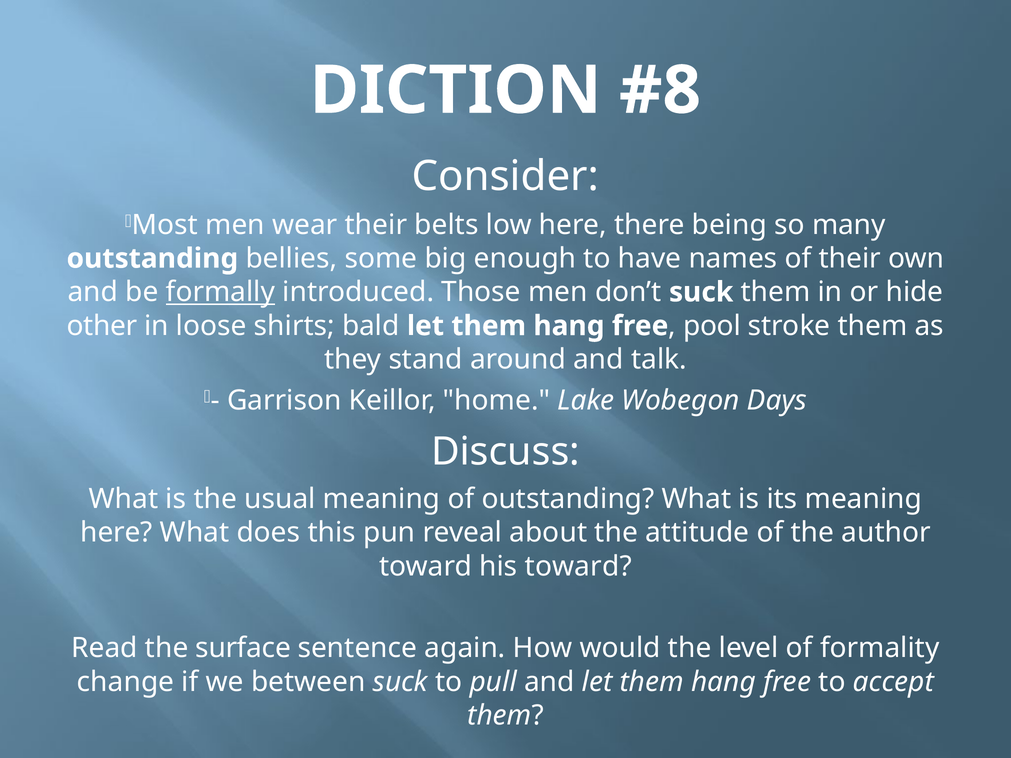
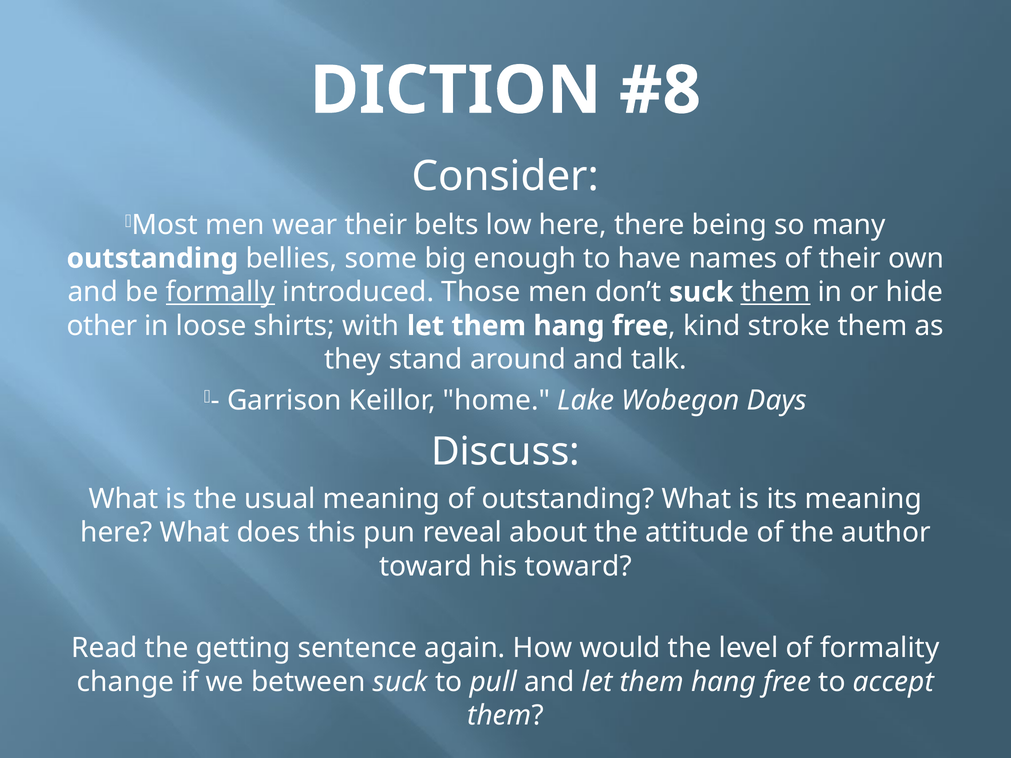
them at (775, 292) underline: none -> present
bald: bald -> with
pool: pool -> kind
surface: surface -> getting
